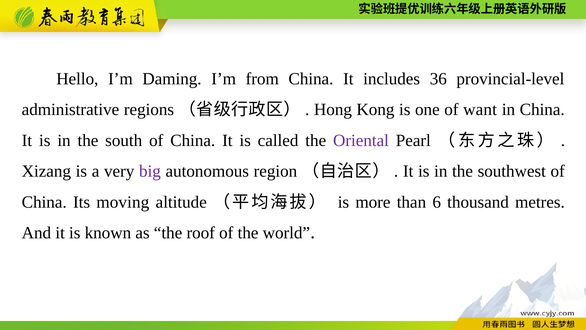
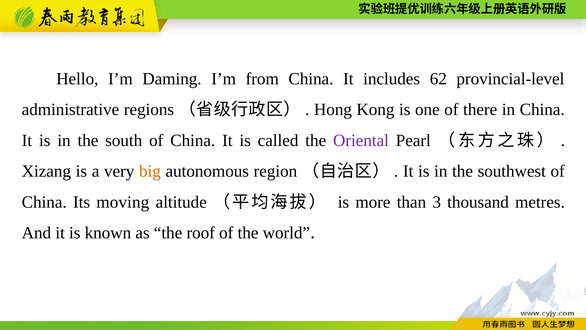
36: 36 -> 62
want: want -> there
big colour: purple -> orange
6: 6 -> 3
